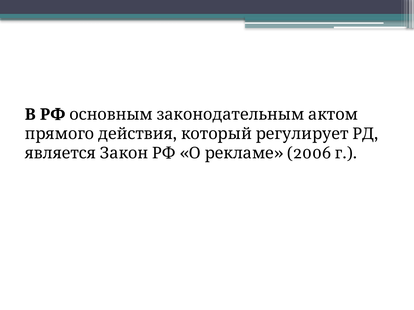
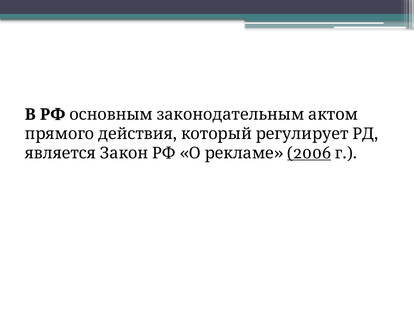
2006 underline: none -> present
